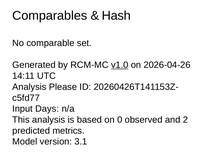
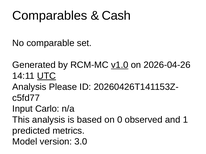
Hash: Hash -> Cash
UTC underline: none -> present
Days: Days -> Carlo
2: 2 -> 1
3.1: 3.1 -> 3.0
